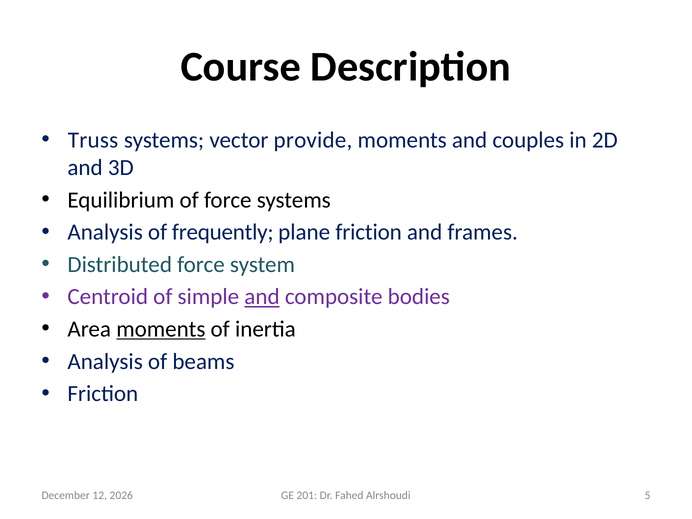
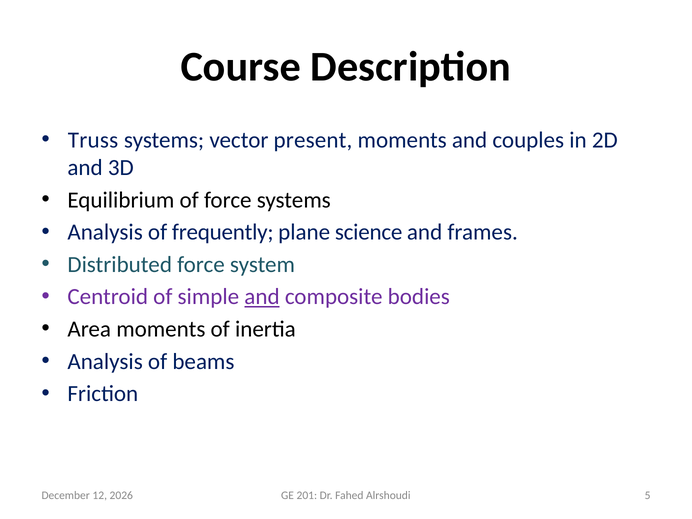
provide: provide -> present
plane friction: friction -> science
moments at (161, 329) underline: present -> none
